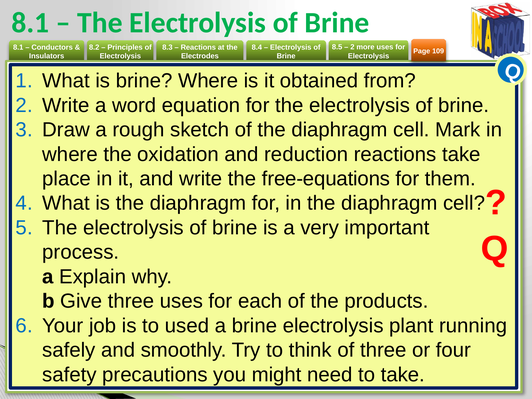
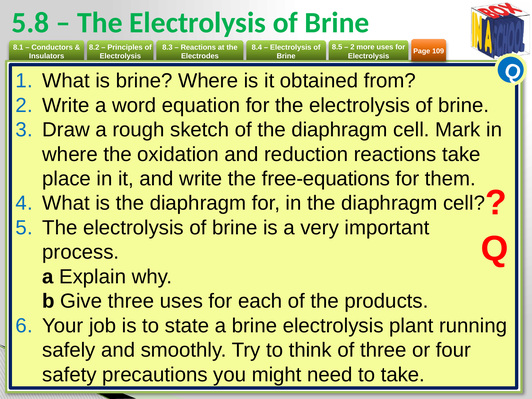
8.1 at (30, 23): 8.1 -> 5.8
used: used -> state
